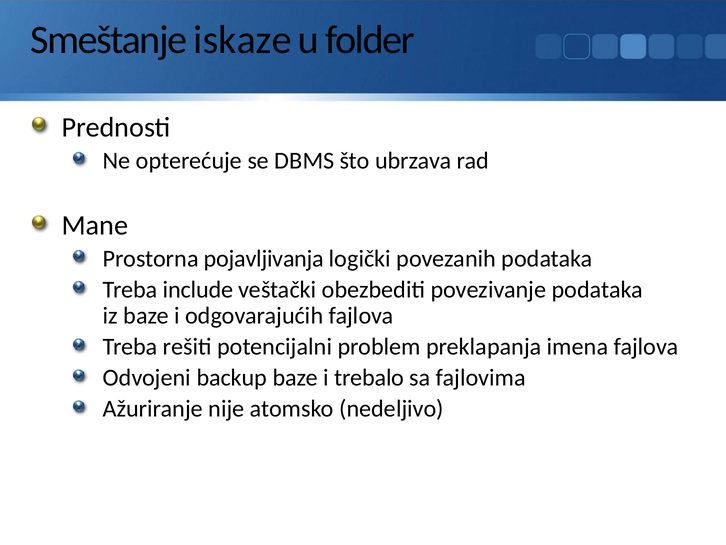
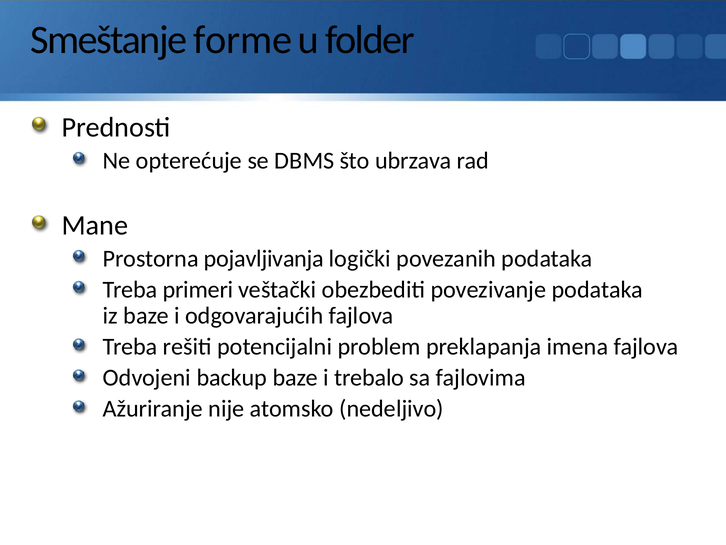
iskaze: iskaze -> forme
include: include -> primeri
